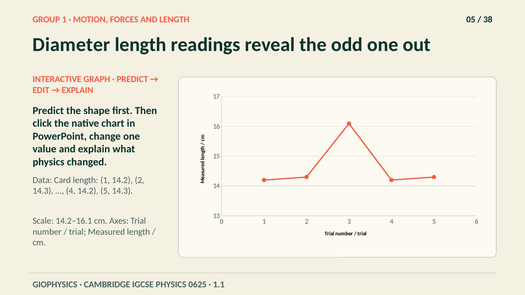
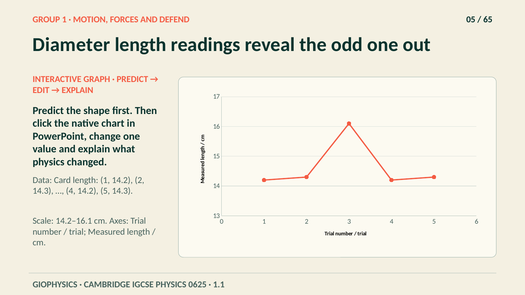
AND LENGTH: LENGTH -> DEFEND
38: 38 -> 65
